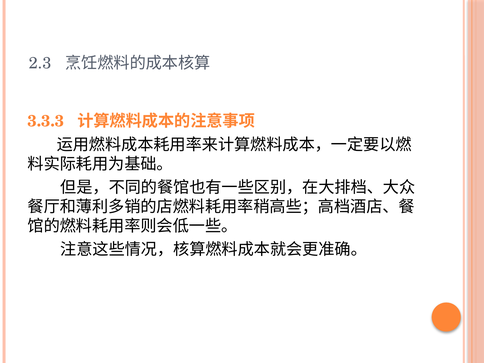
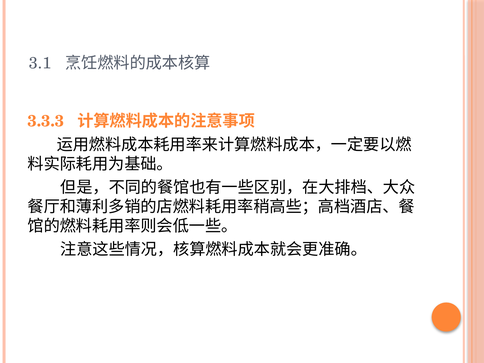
2.3: 2.3 -> 3.1
